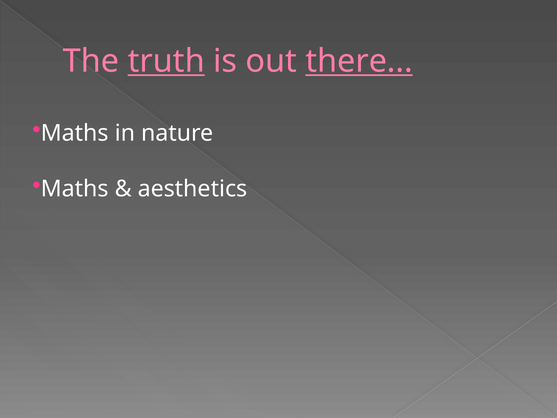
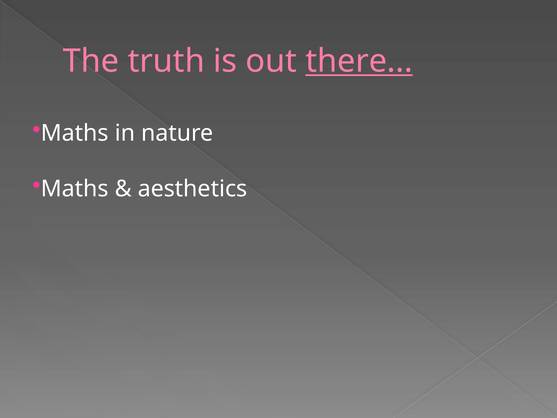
truth underline: present -> none
